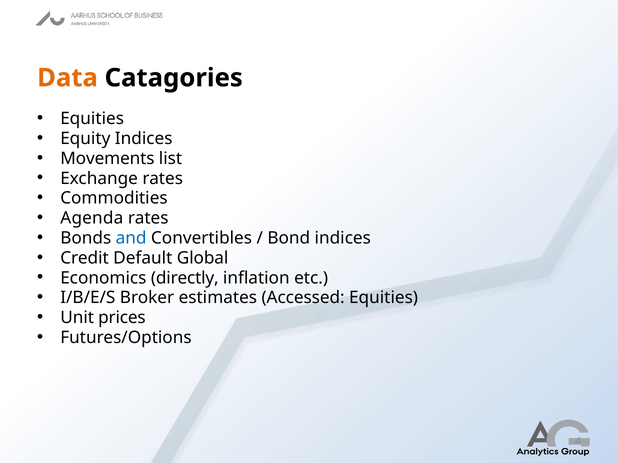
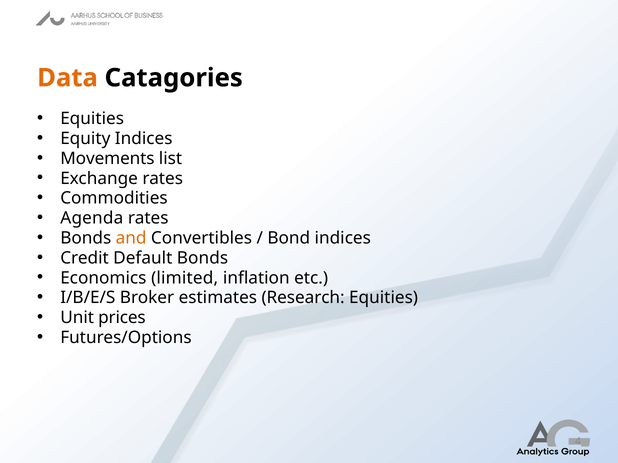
and colour: blue -> orange
Default Global: Global -> Bonds
directly: directly -> limited
Accessed: Accessed -> Research
